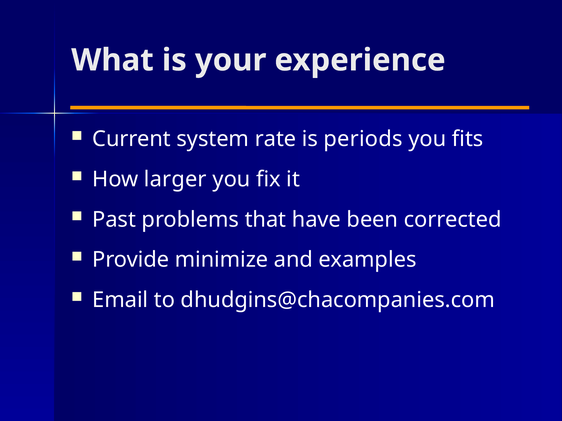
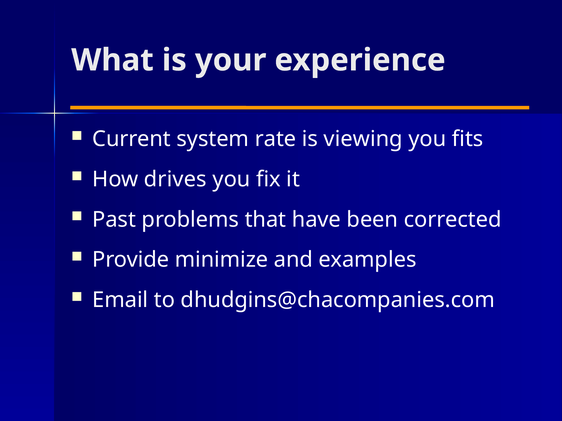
periods: periods -> viewing
larger: larger -> drives
